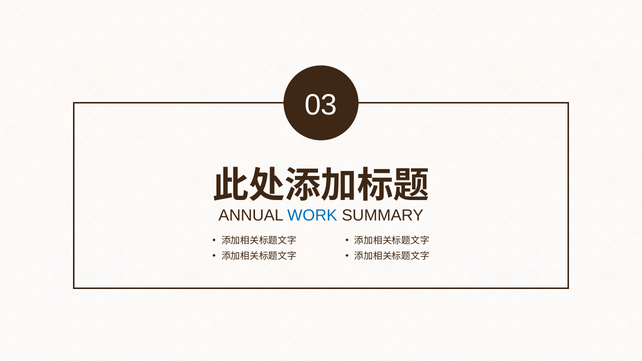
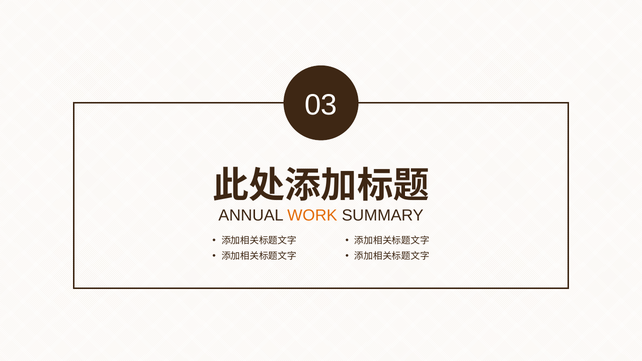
WORK colour: blue -> orange
